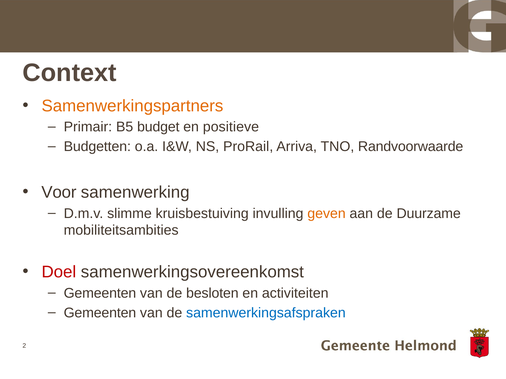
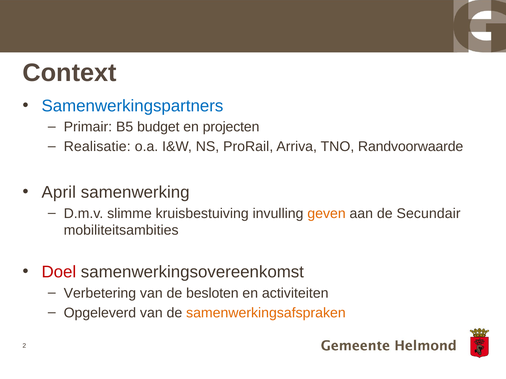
Samenwerkingspartners colour: orange -> blue
positieve: positieve -> projecten
Budgetten: Budgetten -> Realisatie
Voor: Voor -> April
Duurzame: Duurzame -> Secundair
Gemeenten at (100, 294): Gemeenten -> Verbetering
Gemeenten at (100, 313): Gemeenten -> Opgeleverd
samenwerkingsafspraken colour: blue -> orange
